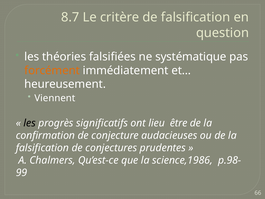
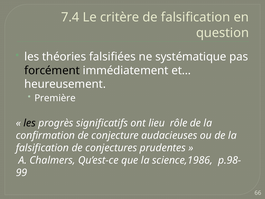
8.7: 8.7 -> 7.4
forcément colour: orange -> black
Viennent: Viennent -> Première
être: être -> rôle
